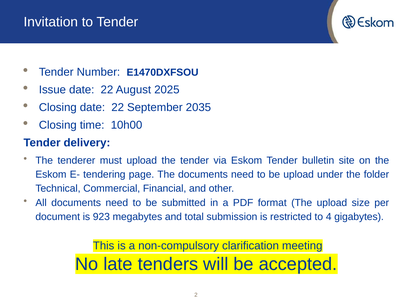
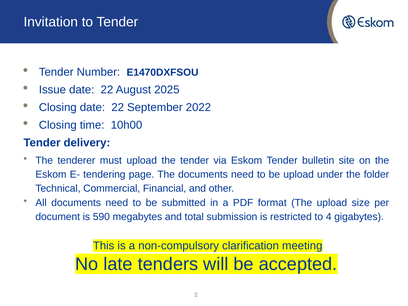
2035: 2035 -> 2022
923: 923 -> 590
